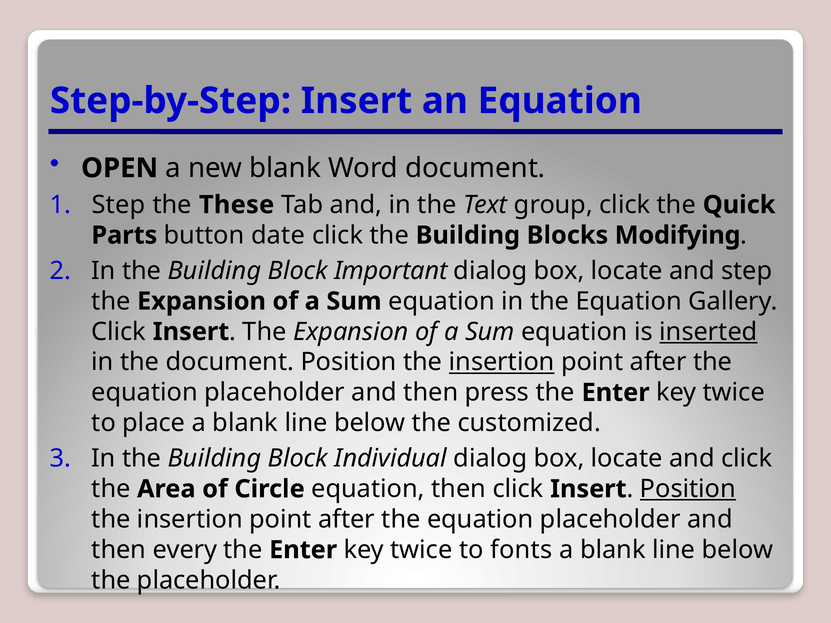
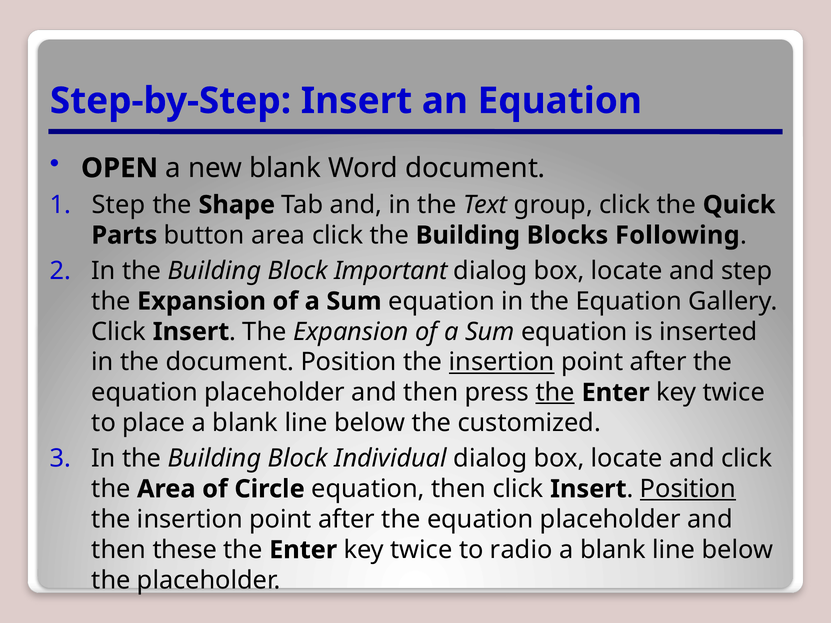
These: These -> Shape
button date: date -> area
Modifying: Modifying -> Following
inserted underline: present -> none
the at (555, 393) underline: none -> present
every: every -> these
fonts: fonts -> radio
